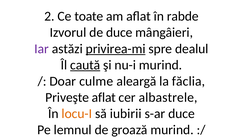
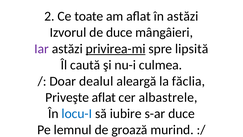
în rabde: rabde -> astăzi
dealul: dealul -> lipsită
caută underline: present -> none
nu-i murind: murind -> culmea
culme: culme -> dealul
locu-I colour: orange -> blue
iubirii: iubirii -> iubire
